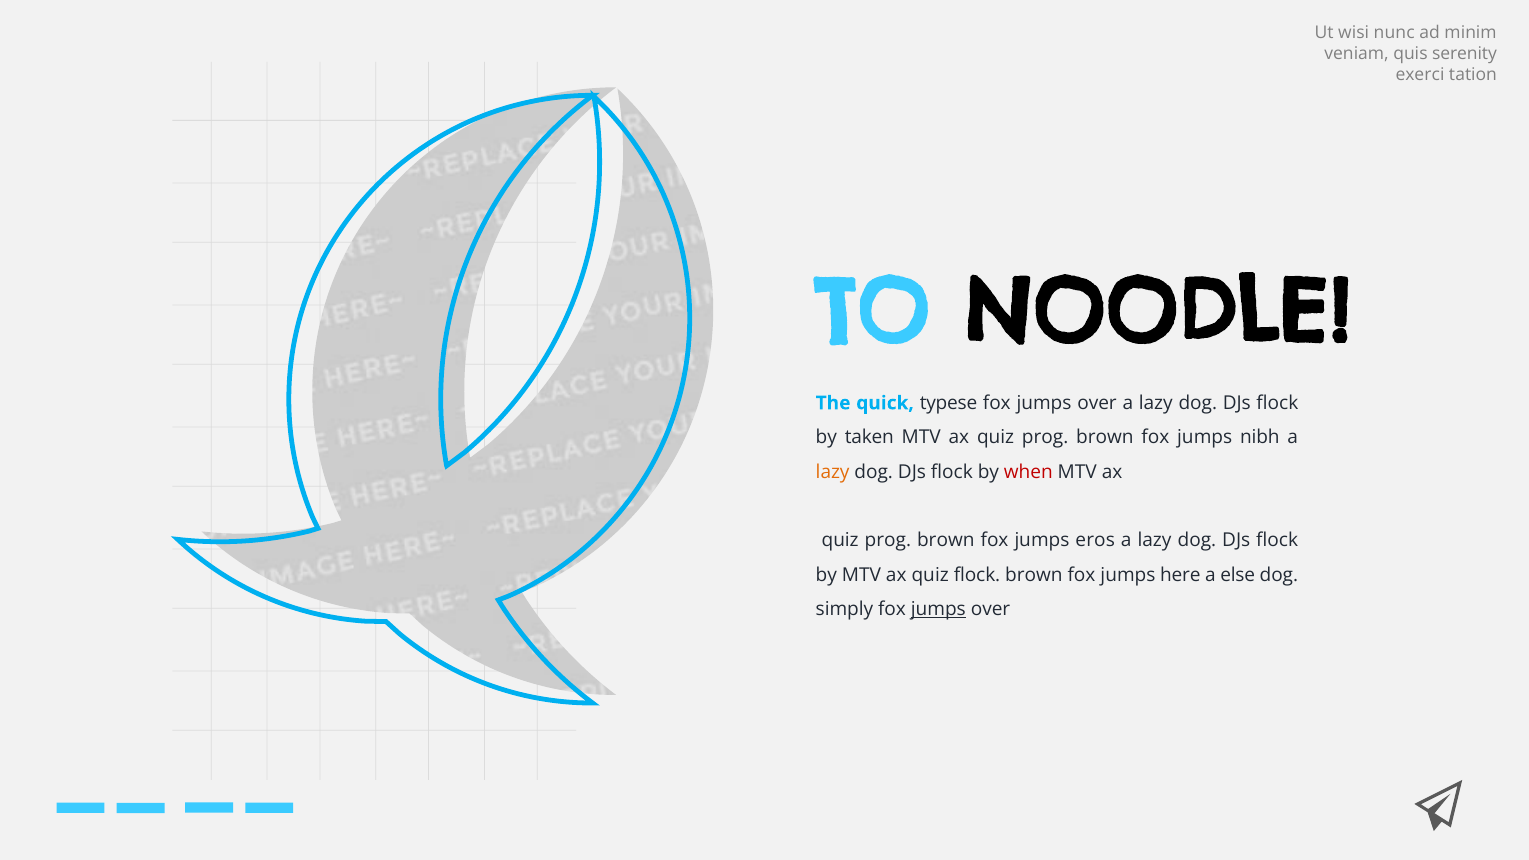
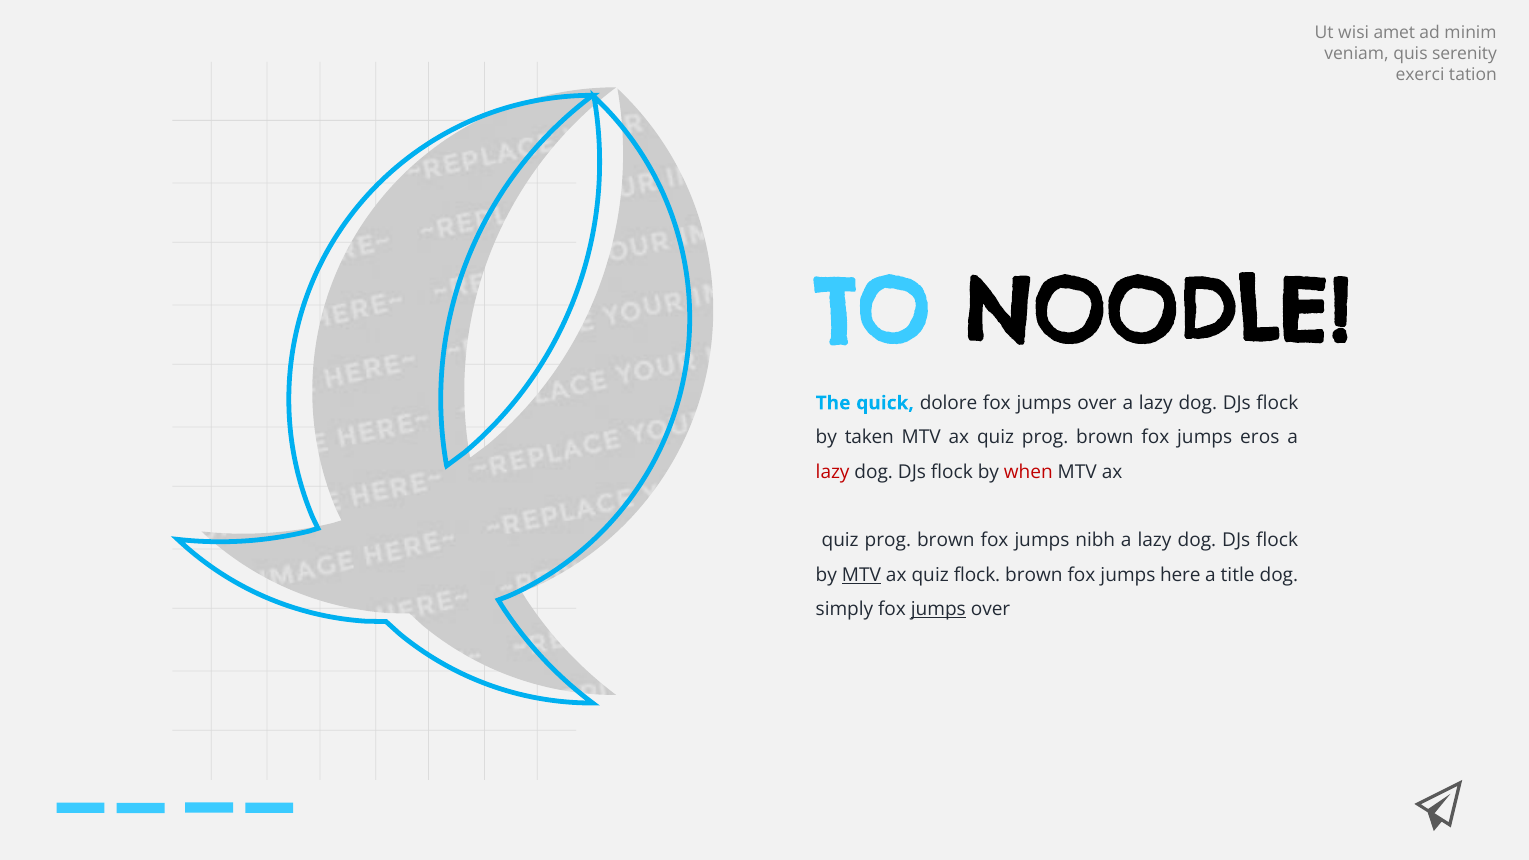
nunc: nunc -> amet
typese: typese -> dolore
nibh: nibh -> eros
lazy at (833, 472) colour: orange -> red
eros: eros -> nibh
MTV at (861, 575) underline: none -> present
else: else -> title
